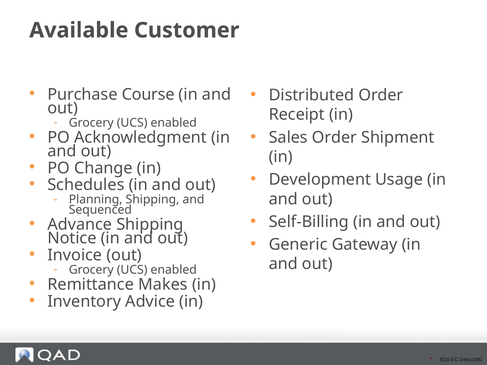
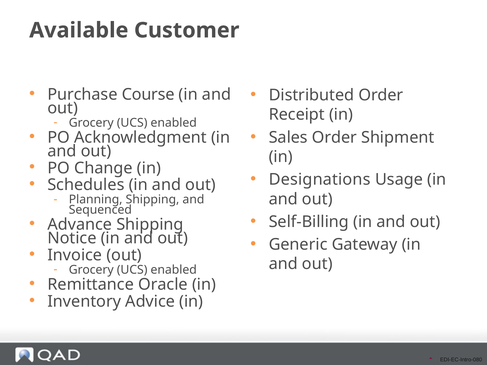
Development: Development -> Designations
Makes: Makes -> Oracle
